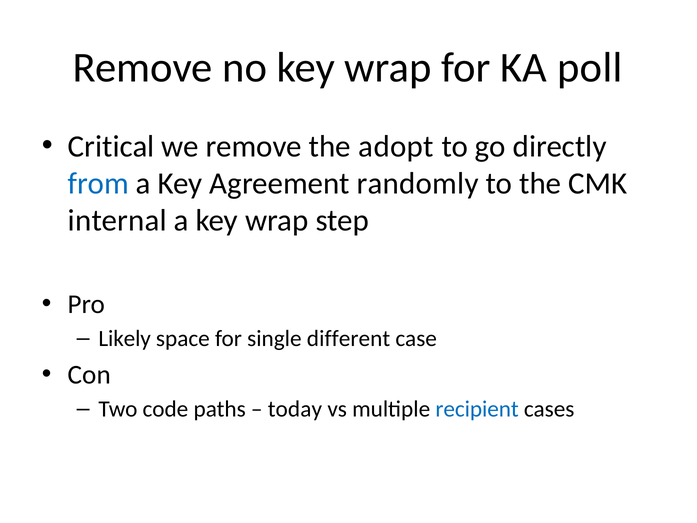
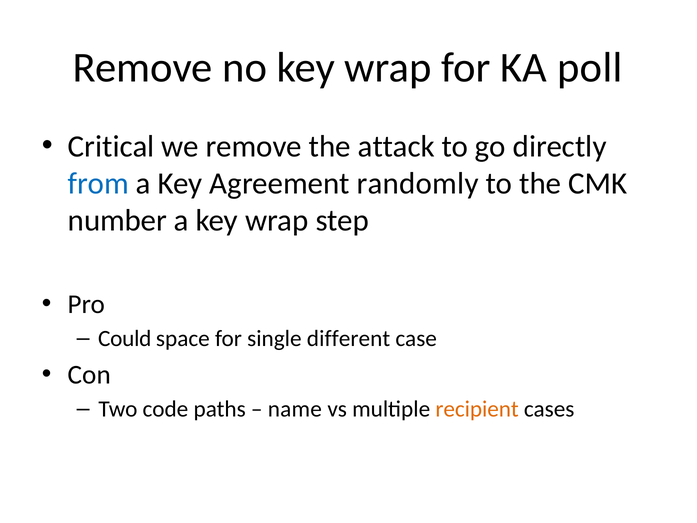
adopt: adopt -> attack
internal: internal -> number
Likely: Likely -> Could
today: today -> name
recipient colour: blue -> orange
